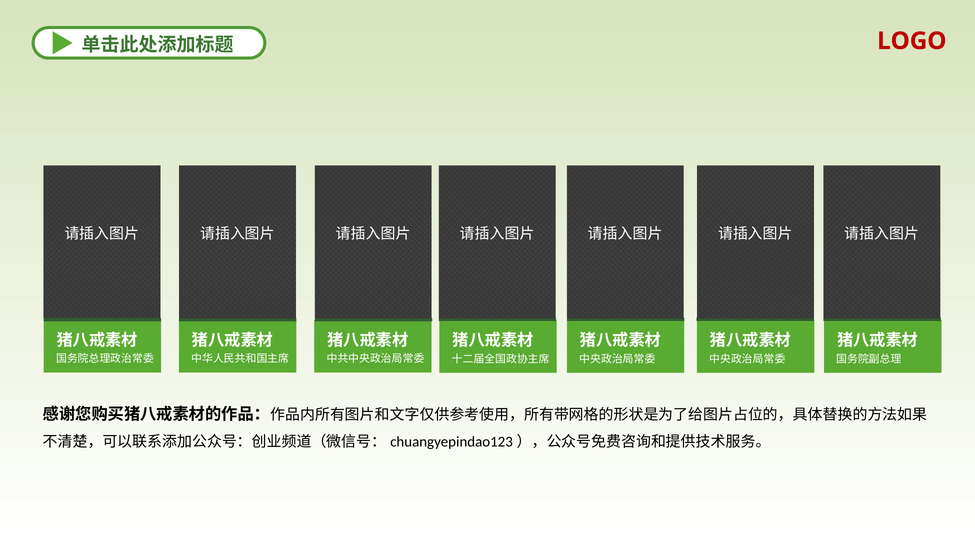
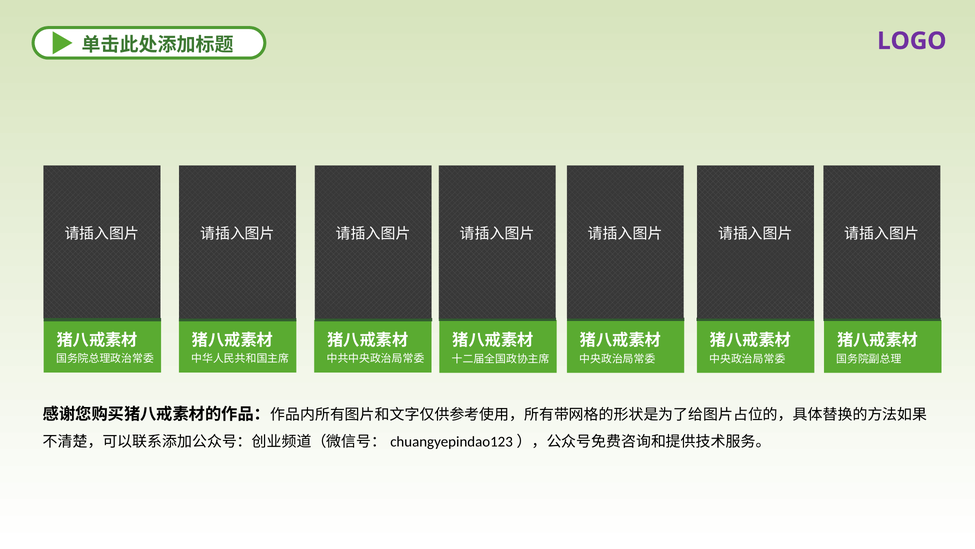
LOGO colour: red -> purple
